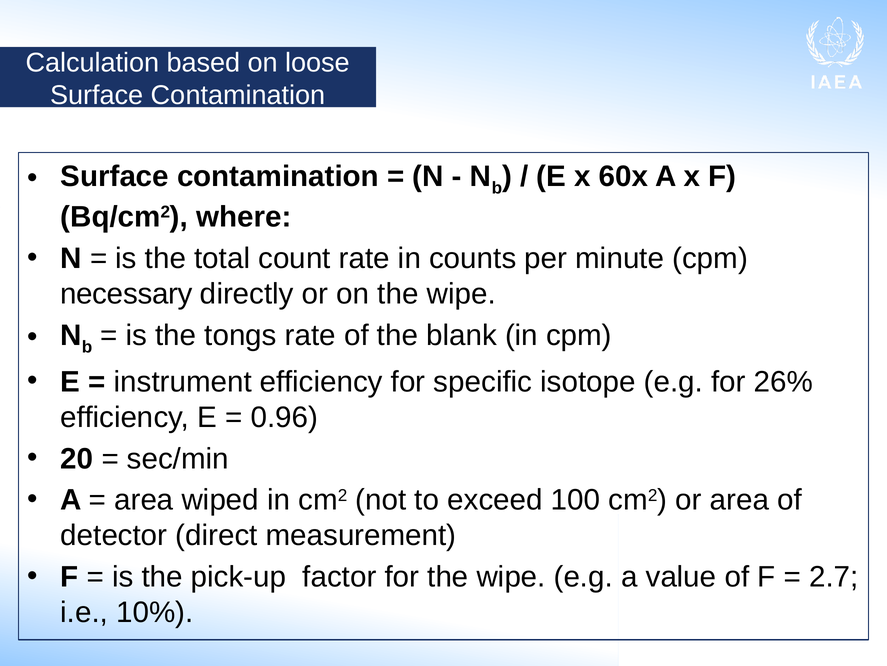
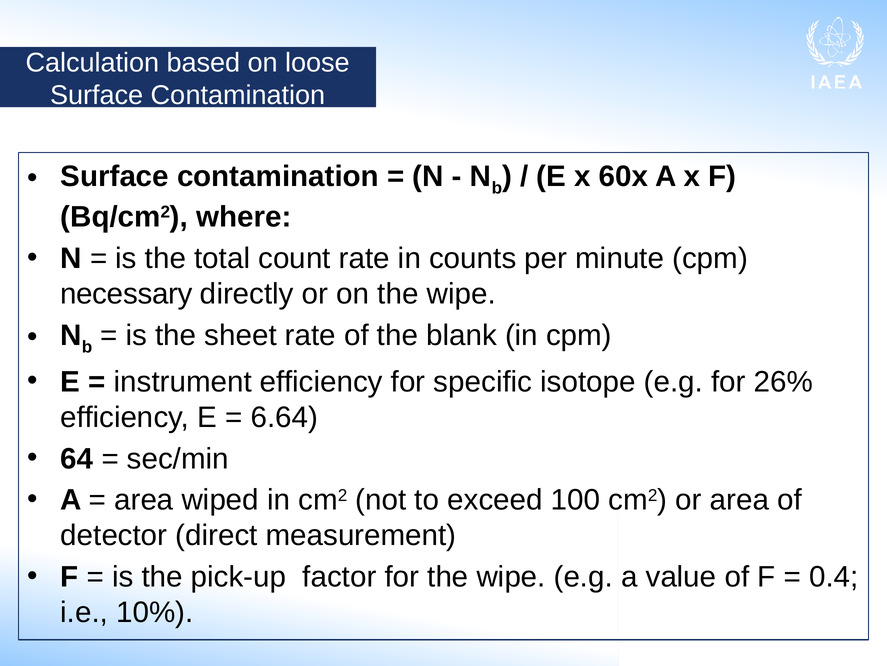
tongs: tongs -> sheet
0.96: 0.96 -> 6.64
20: 20 -> 64
2.7: 2.7 -> 0.4
